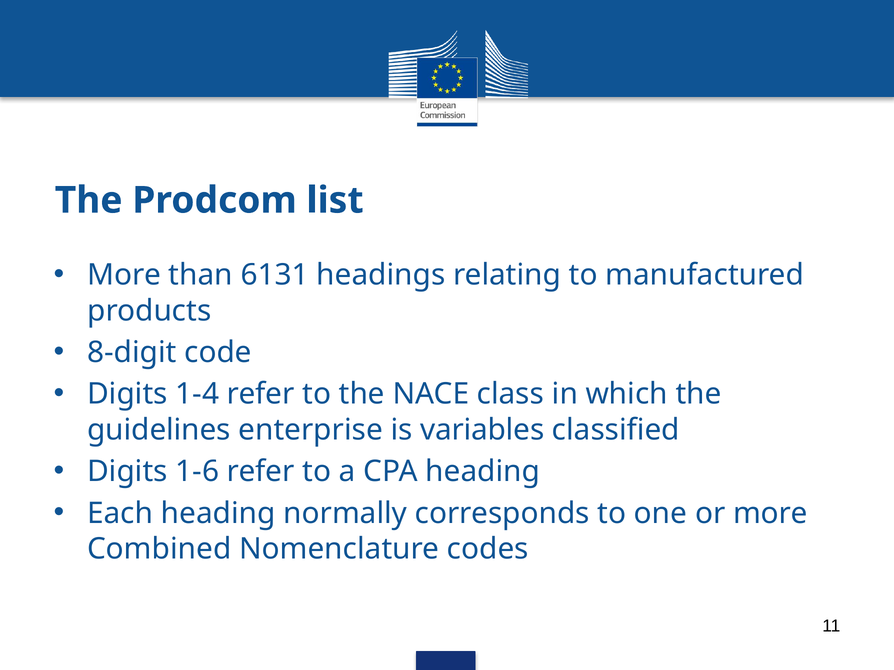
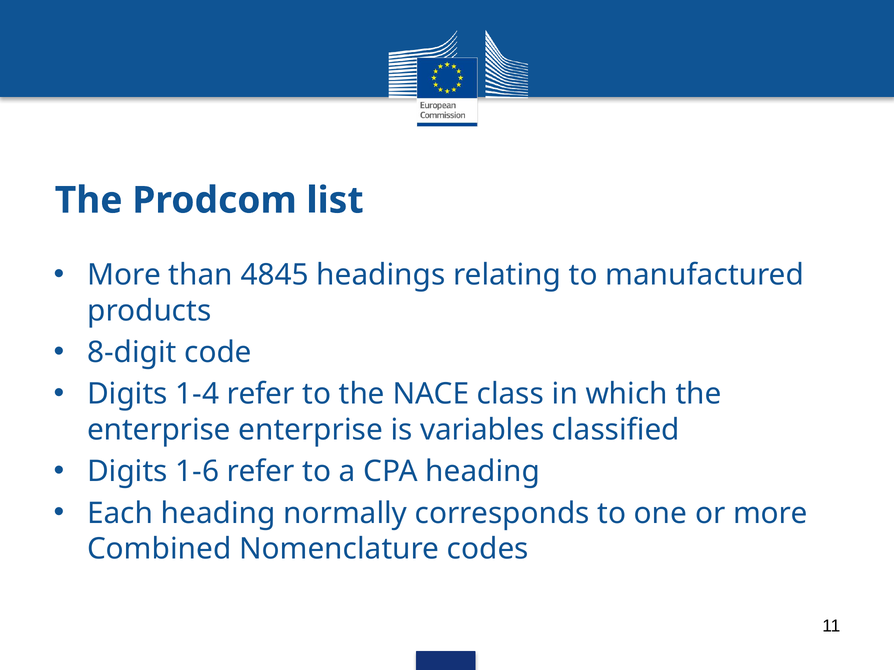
6131: 6131 -> 4845
guidelines at (159, 430): guidelines -> enterprise
